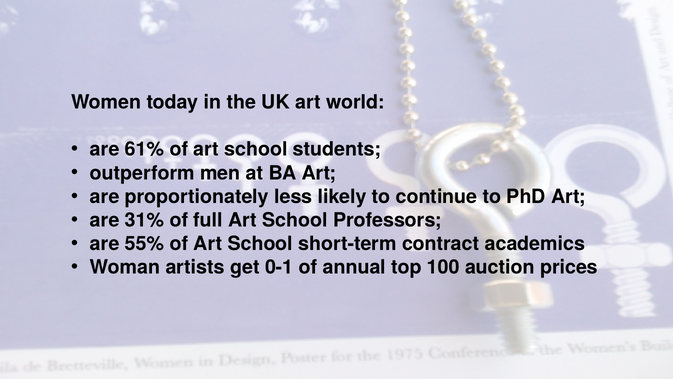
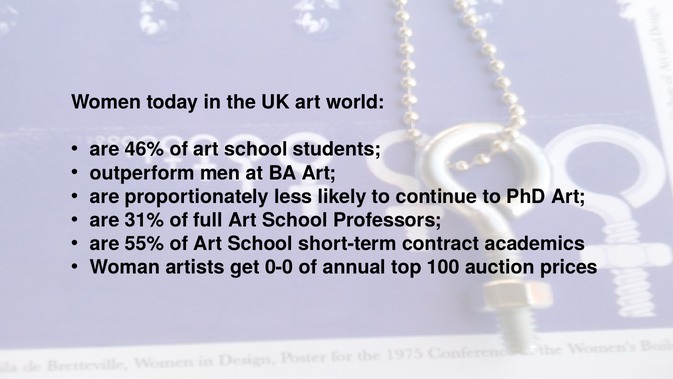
61%: 61% -> 46%
0-1: 0-1 -> 0-0
